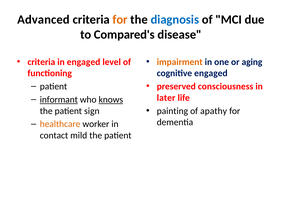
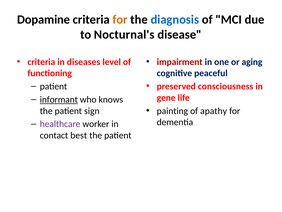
Advanced: Advanced -> Dopamine
Compared's: Compared's -> Nocturnal's
in engaged: engaged -> diseases
impairment colour: orange -> red
cognitive engaged: engaged -> peaceful
later: later -> gene
knows underline: present -> none
healthcare colour: orange -> purple
mild: mild -> best
